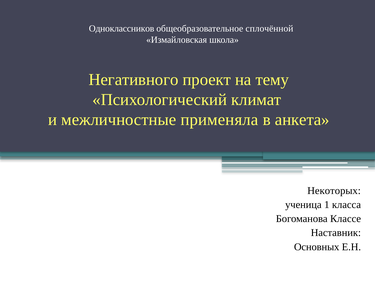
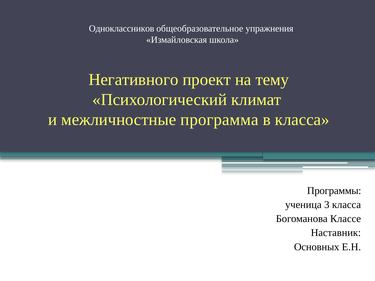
сплочённой: сплочённой -> упражнения
применяла: применяла -> программа
в анкета: анкета -> класса
Некоторых: Некоторых -> Программы
1: 1 -> 3
